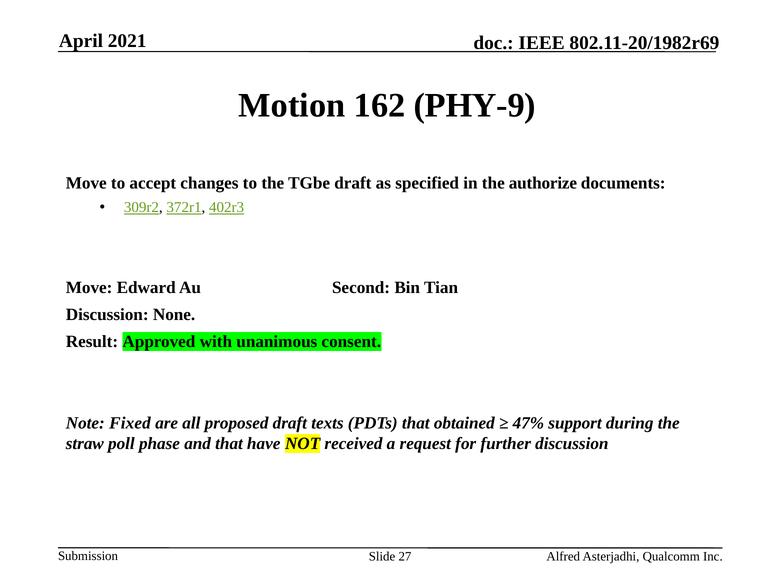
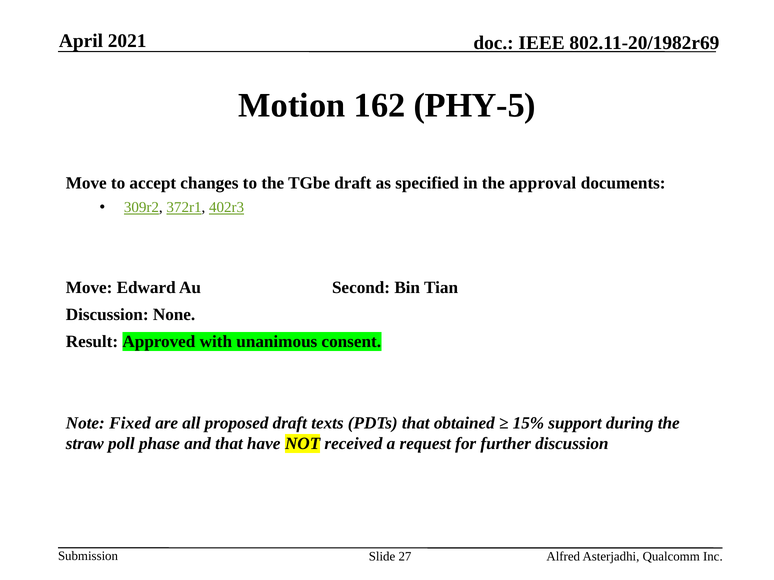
PHY-9: PHY-9 -> PHY-5
authorize: authorize -> approval
47%: 47% -> 15%
